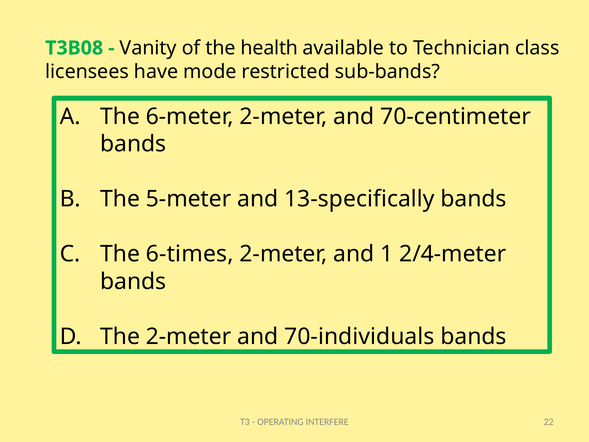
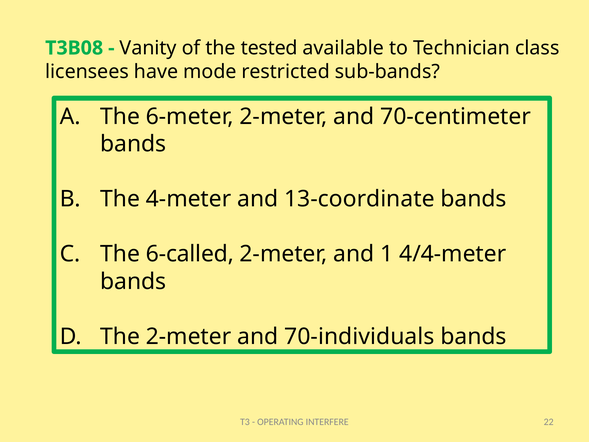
health: health -> tested
5-meter: 5-meter -> 4-meter
13-specifically: 13-specifically -> 13-coordinate
6-times: 6-times -> 6-called
2/4-meter: 2/4-meter -> 4/4-meter
